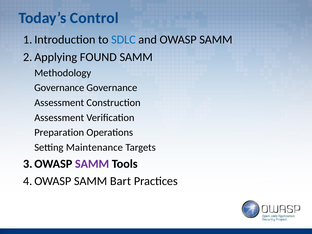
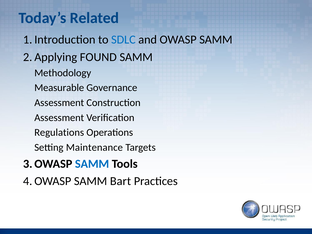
Control: Control -> Related
Governance at (59, 88): Governance -> Measurable
Preparation: Preparation -> Regulations
SAMM at (92, 164) colour: purple -> blue
